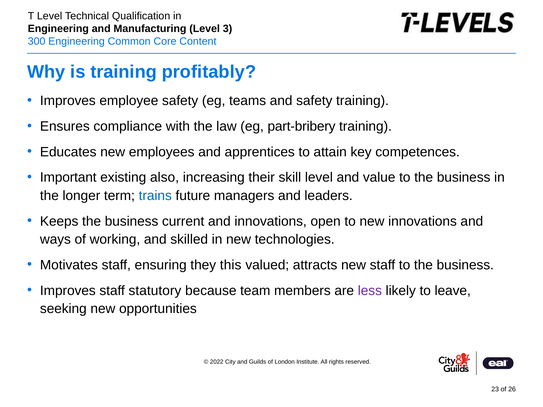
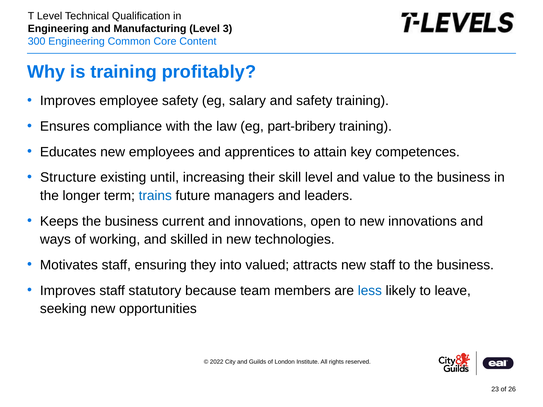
teams: teams -> salary
Important: Important -> Structure
also: also -> until
this: this -> into
less colour: purple -> blue
